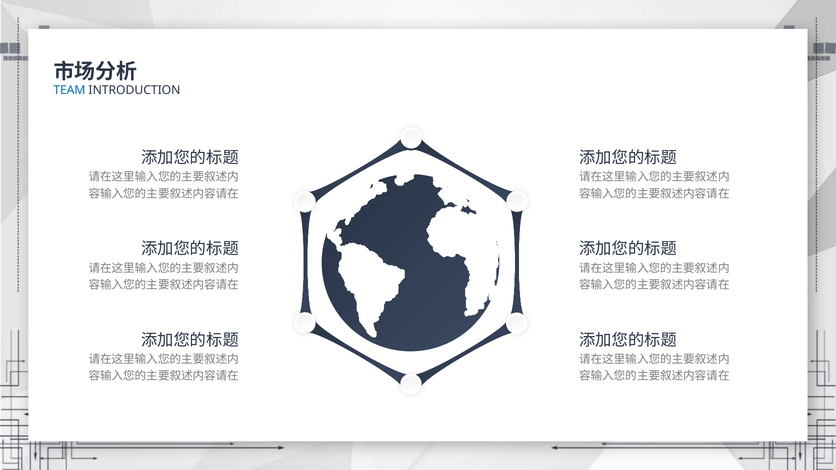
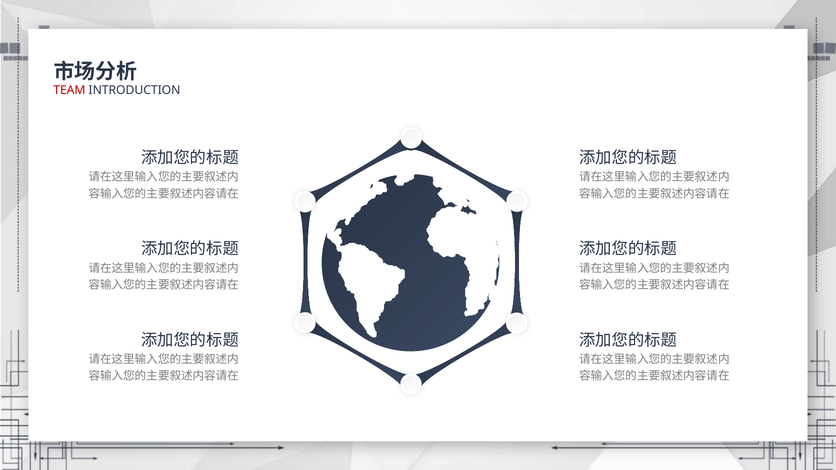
TEAM colour: blue -> red
